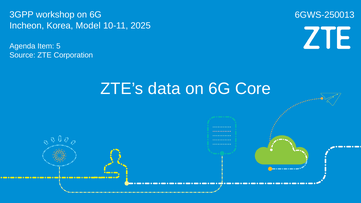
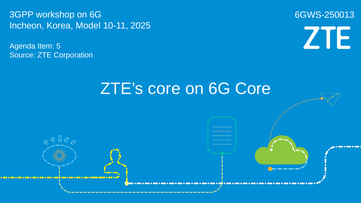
ZTE’s data: data -> core
